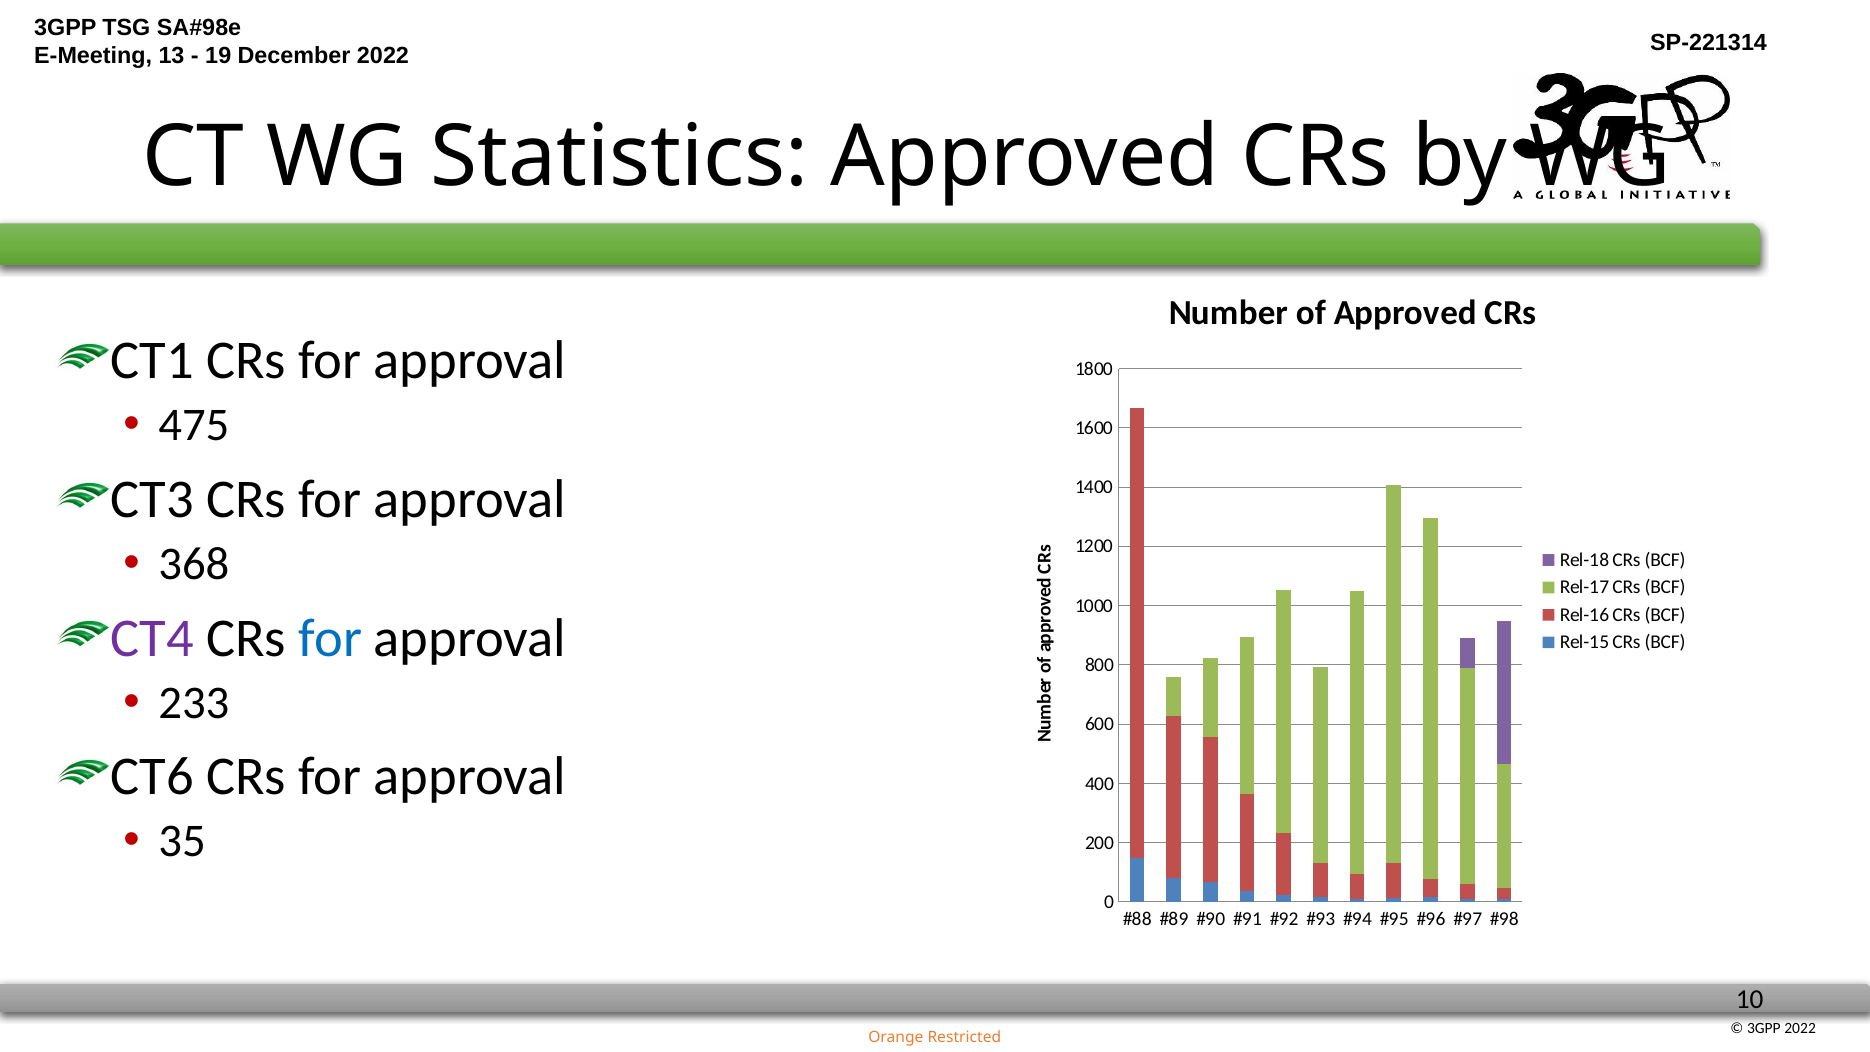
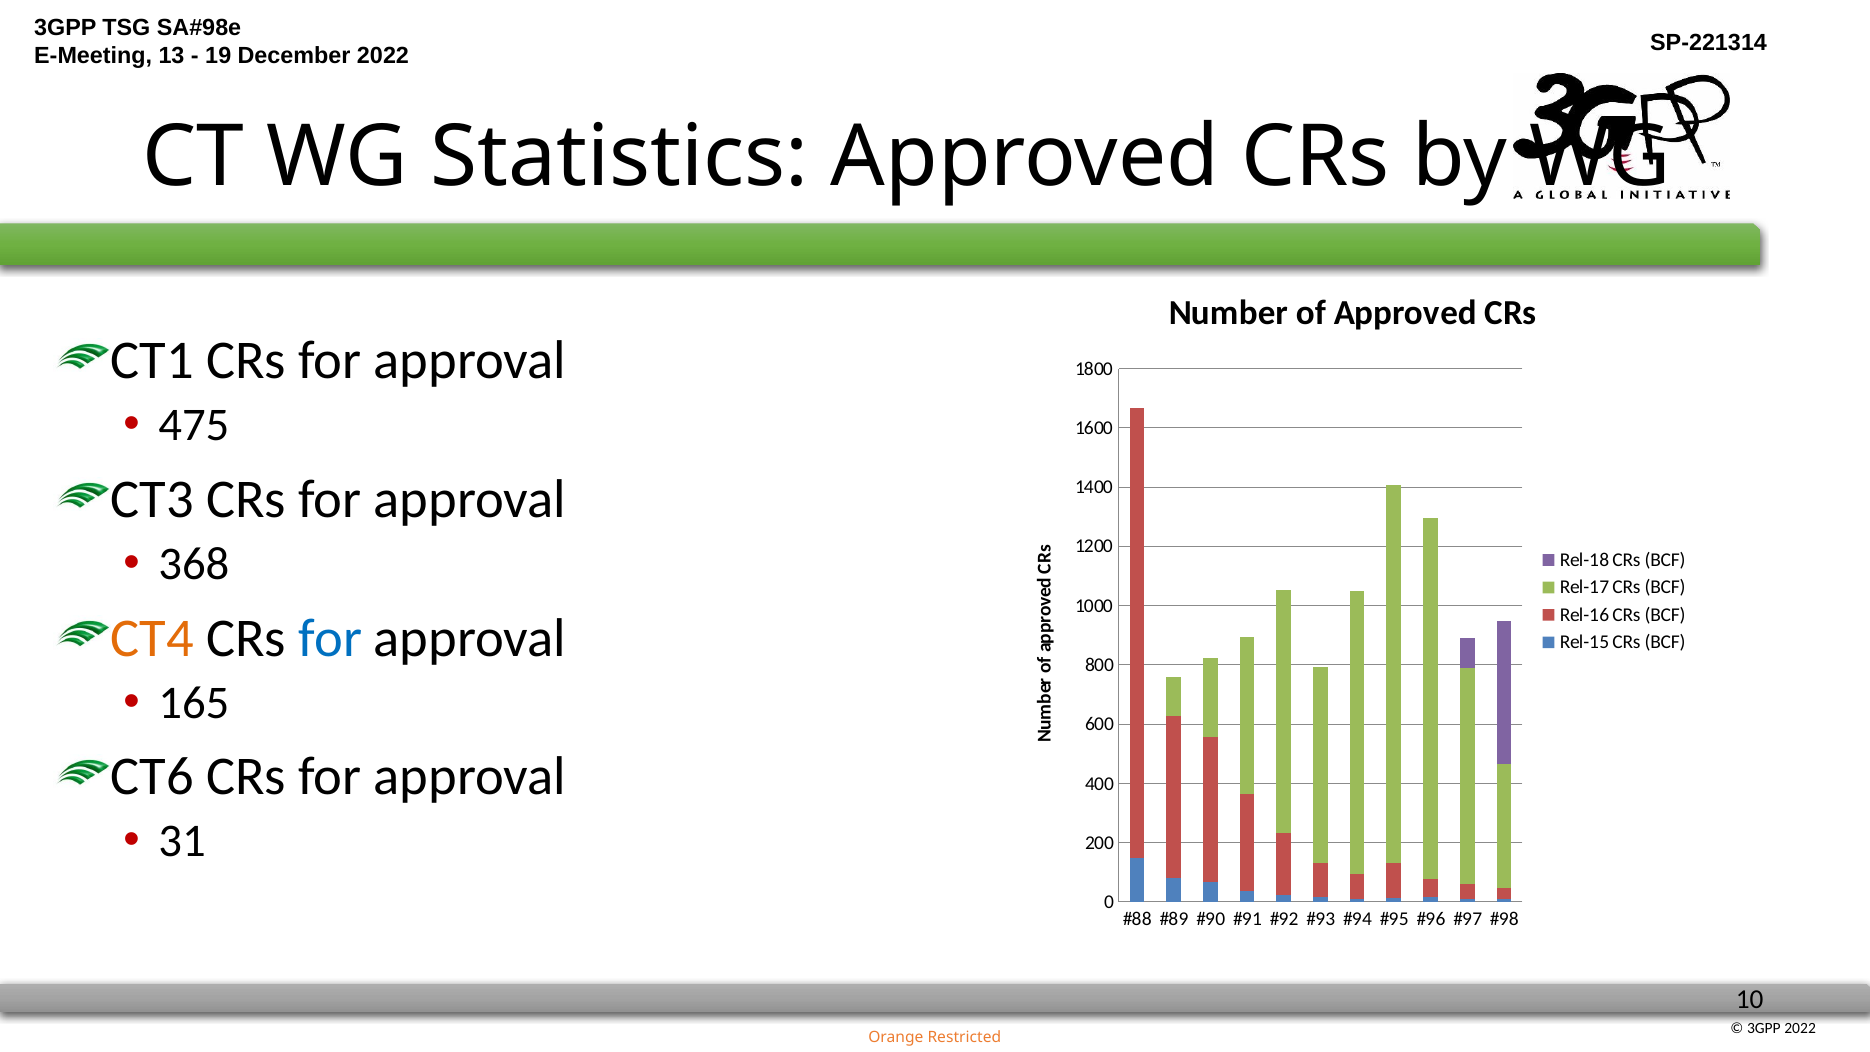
CT4 colour: purple -> orange
233: 233 -> 165
35: 35 -> 31
